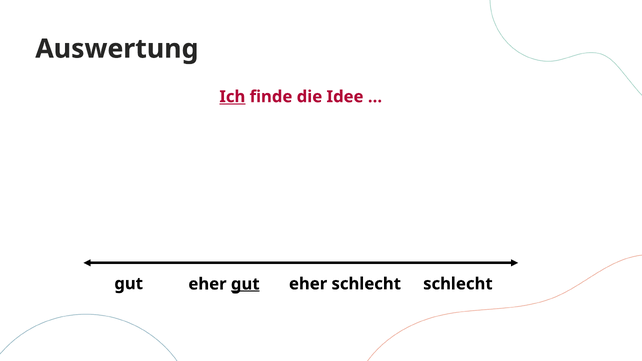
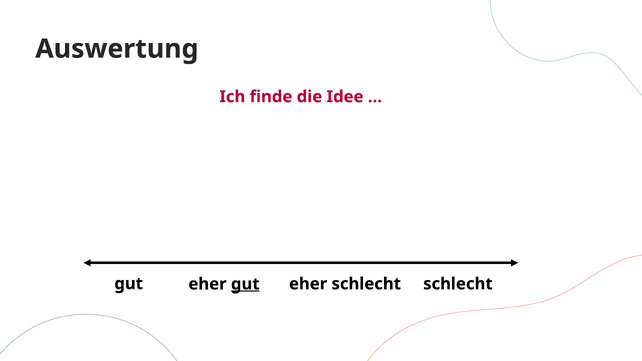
Ich underline: present -> none
